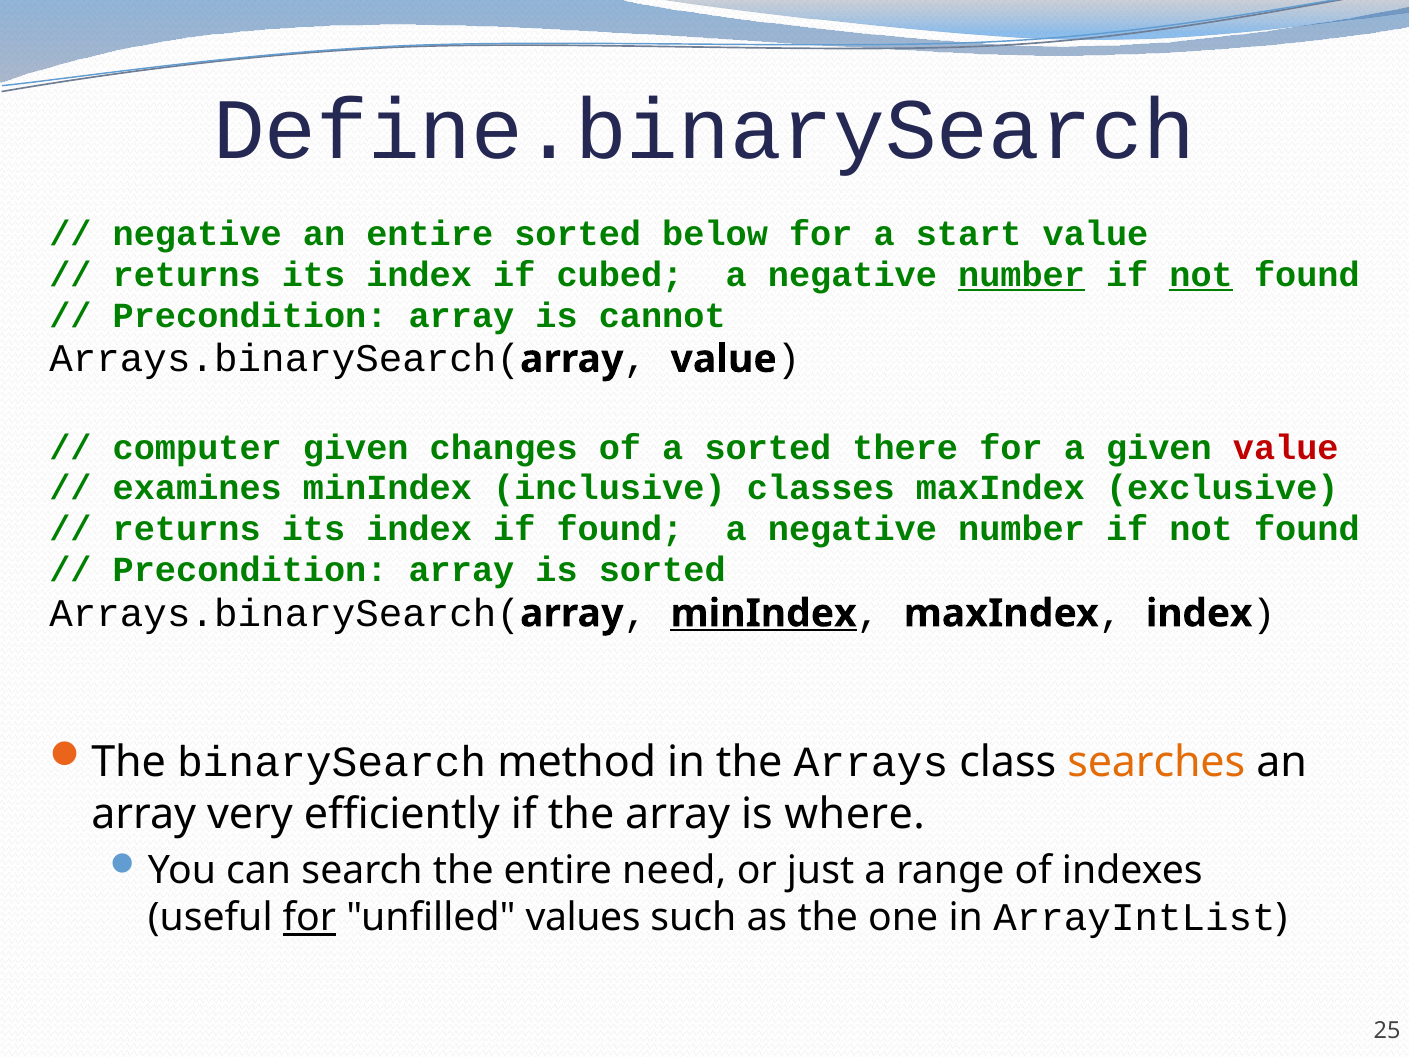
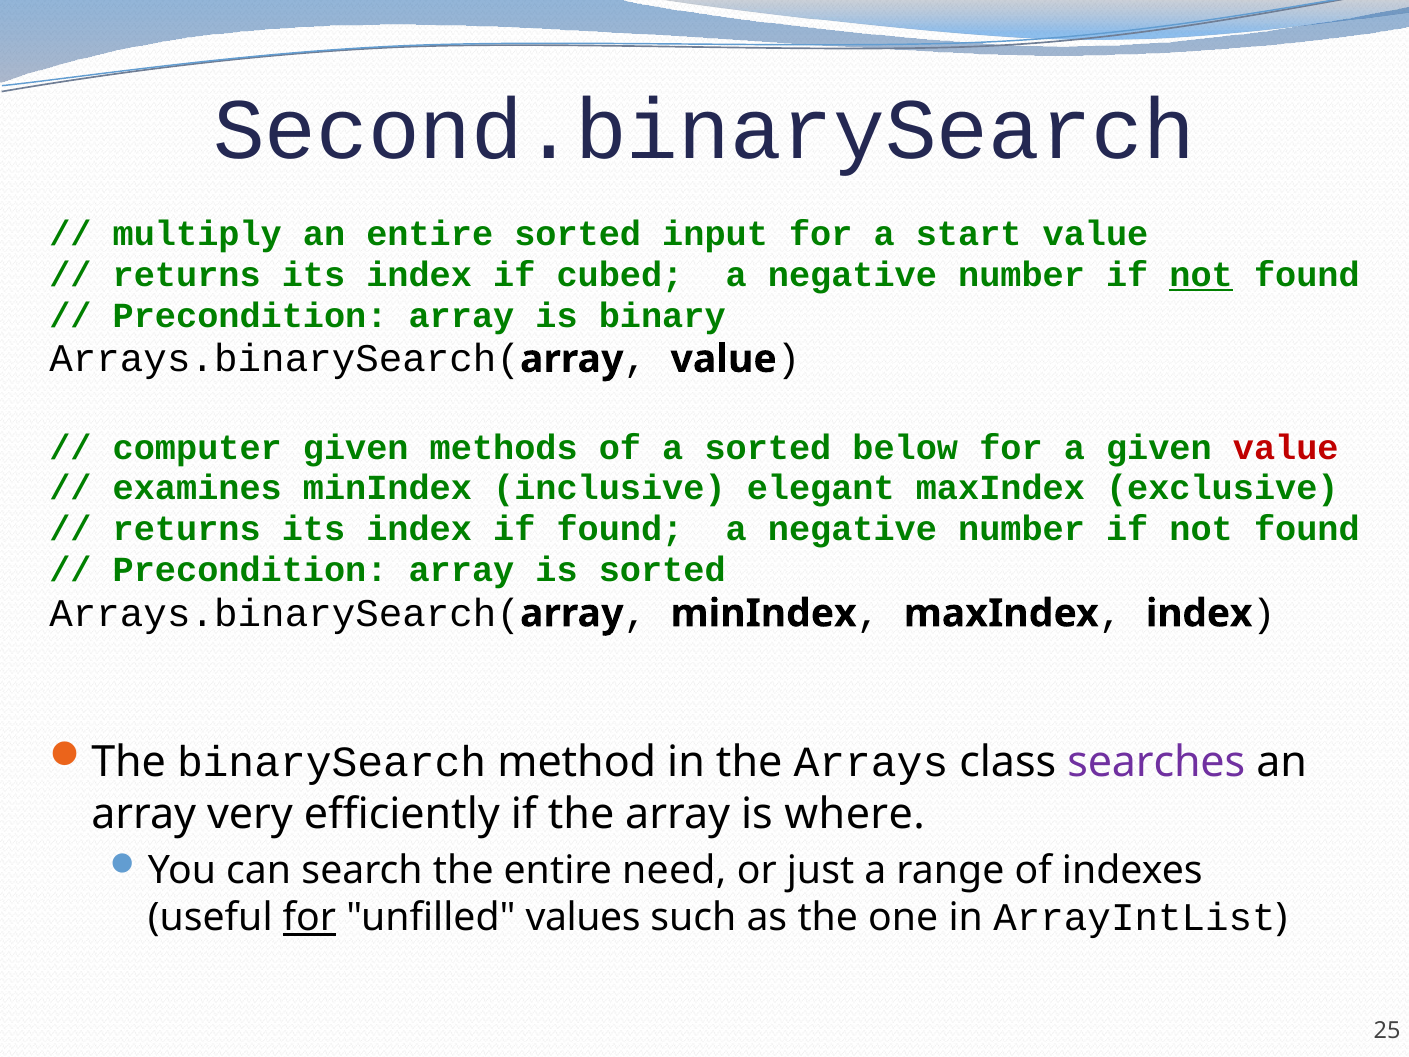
Define.binarySearch: Define.binarySearch -> Second.binarySearch
negative at (197, 234): negative -> multiply
below: below -> input
number at (1022, 275) underline: present -> none
cannot: cannot -> binary
changes: changes -> methods
there: there -> below
classes: classes -> elegant
minIndex at (764, 613) underline: present -> none
searches colour: orange -> purple
